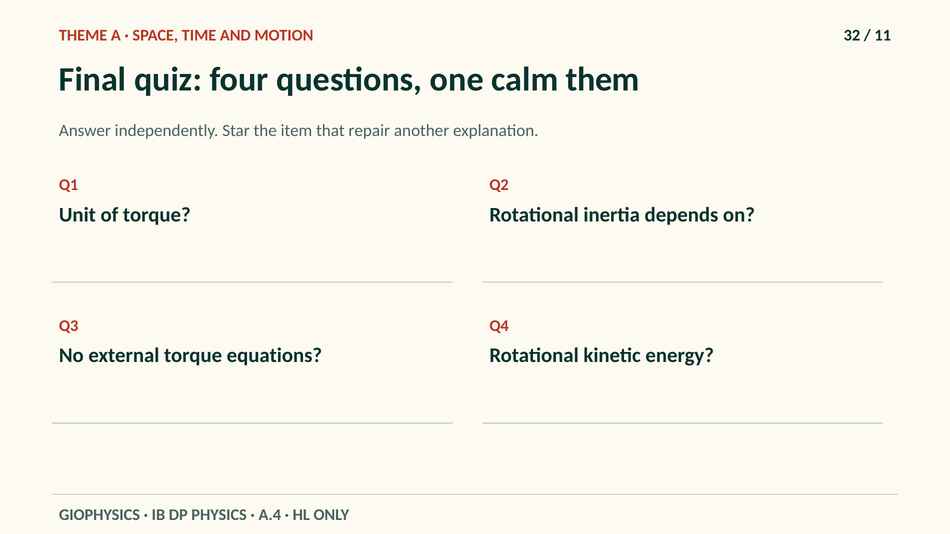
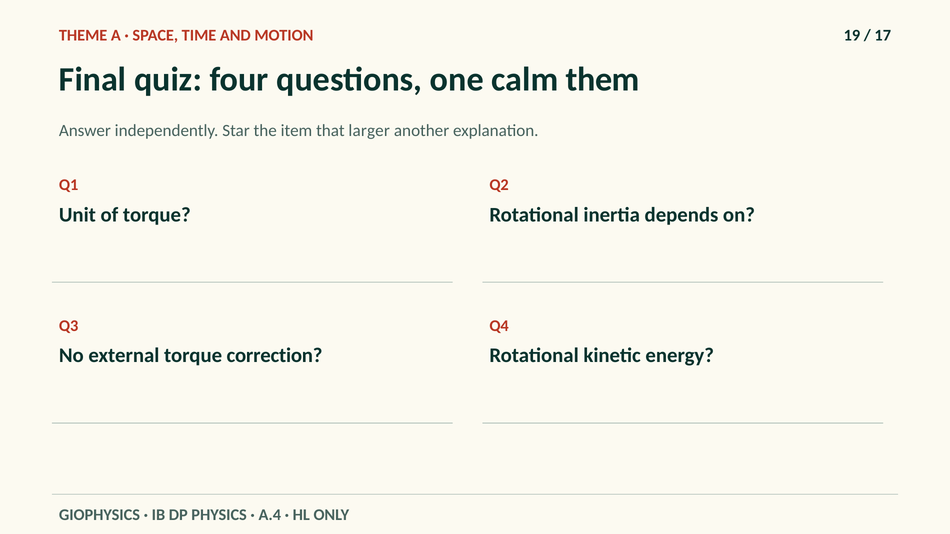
32: 32 -> 19
11: 11 -> 17
repair: repair -> larger
equations: equations -> correction
